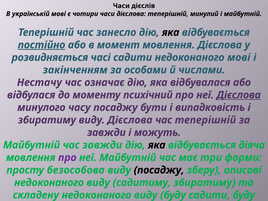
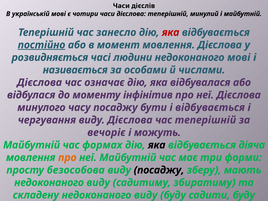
яка at (171, 32) colour: black -> red
часі садити: садити -> людини
закінченням: закінченням -> називається
Нестачу at (39, 82): Нестачу -> Дієслова
психічний: психічний -> інфінітив
Дієслова at (239, 95) underline: present -> none
і випадковість: випадковість -> відбувається
збиратиму at (47, 120): збиратиму -> чергування
завжди at (106, 133): завжди -> вечоріє
час завжди: завжди -> формах
про at (67, 158) colour: purple -> orange
описові: описові -> мають
